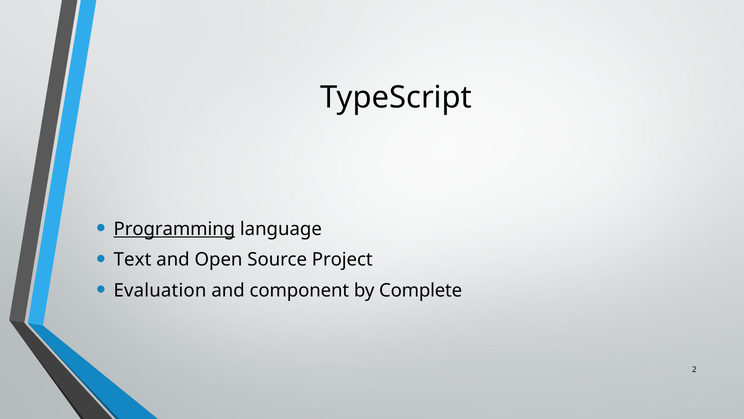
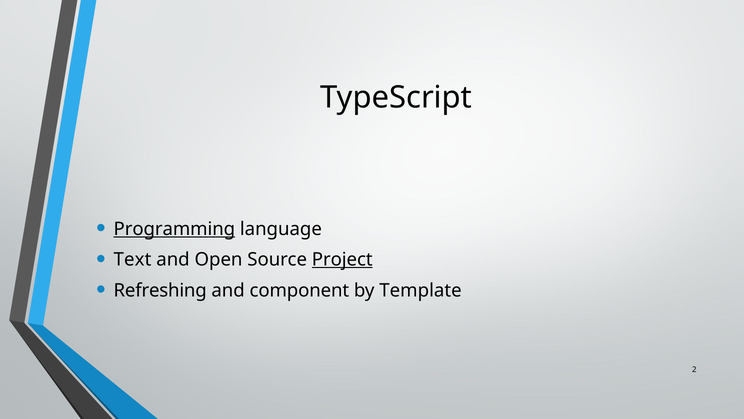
Project underline: none -> present
Evaluation: Evaluation -> Refreshing
Complete: Complete -> Template
